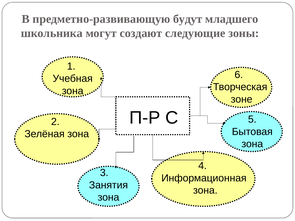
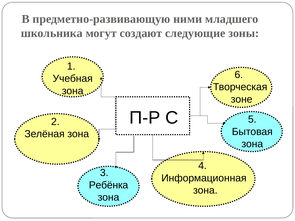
будут: будут -> ними
Занятия: Занятия -> Ребёнка
